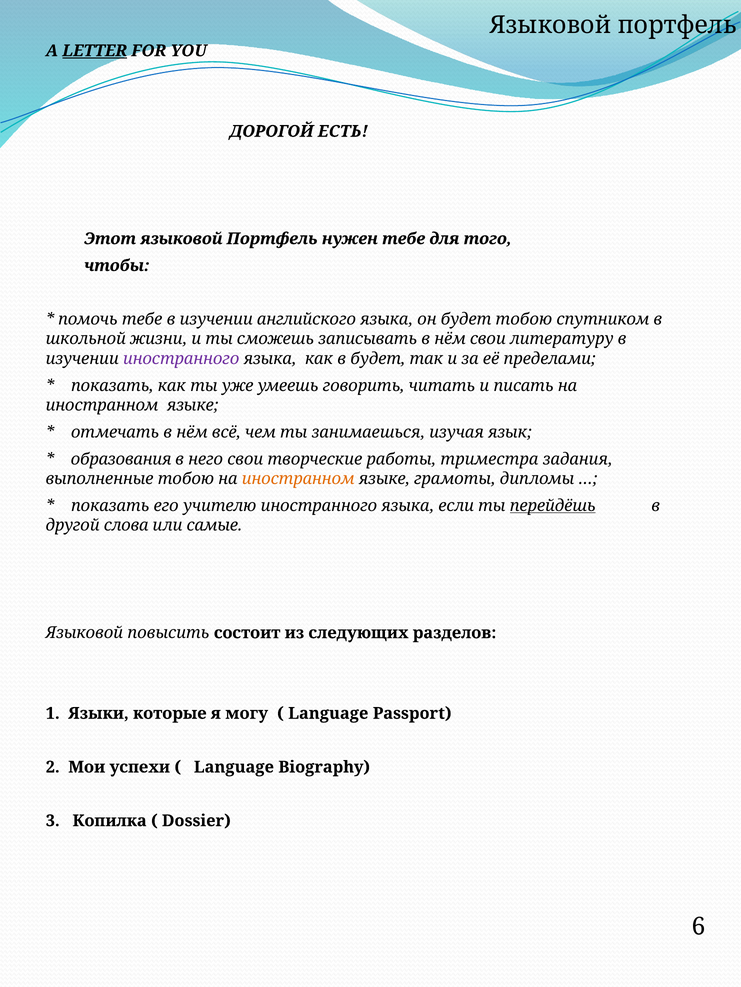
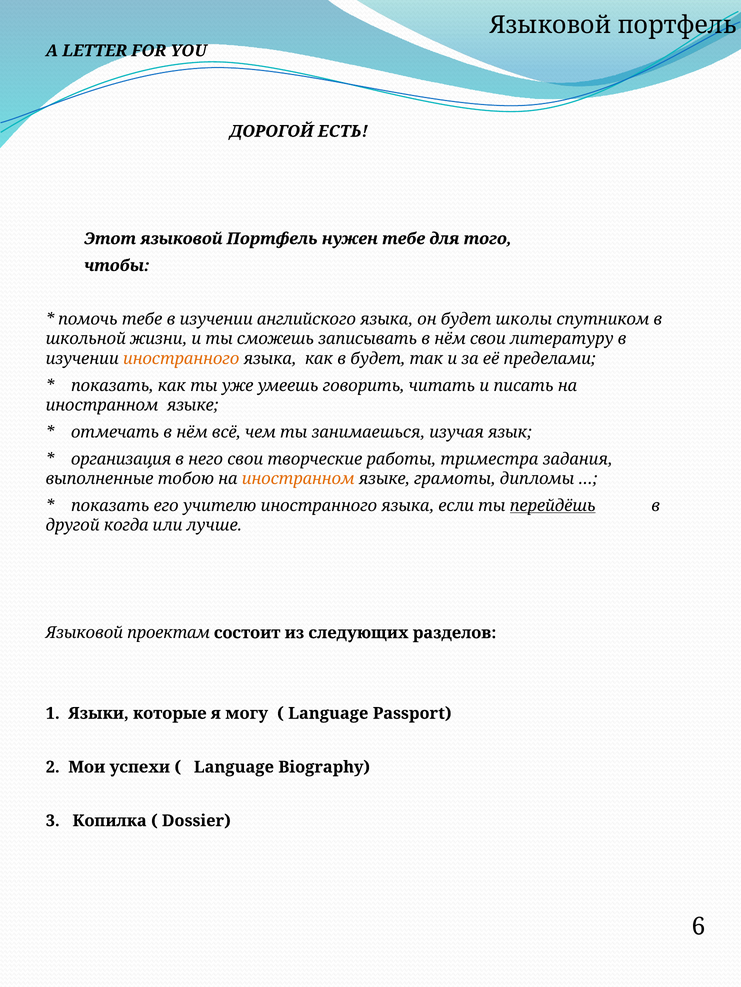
LETTER underline: present -> none
будет тобою: тобою -> школы
иностранного at (181, 359) colour: purple -> orange
образования: образования -> организация
слова: слова -> когда
самые: самые -> лучше
повысить: повысить -> проектам
